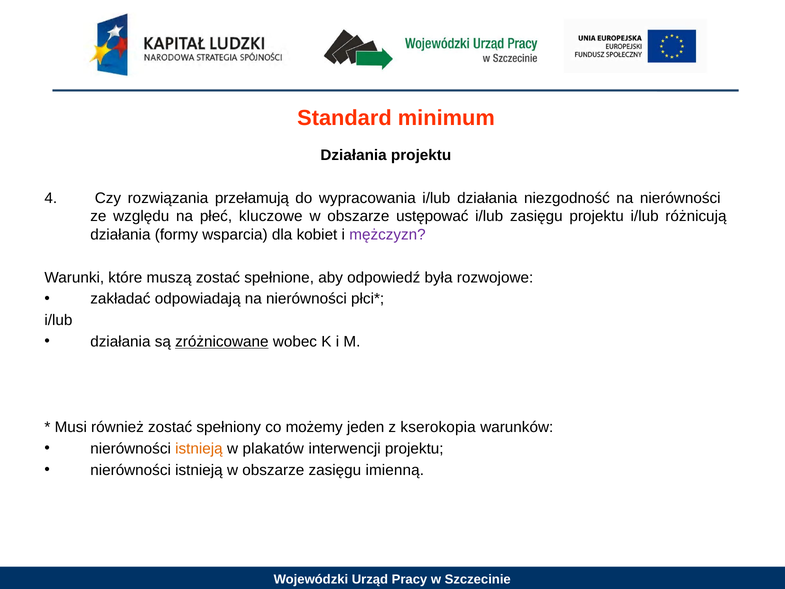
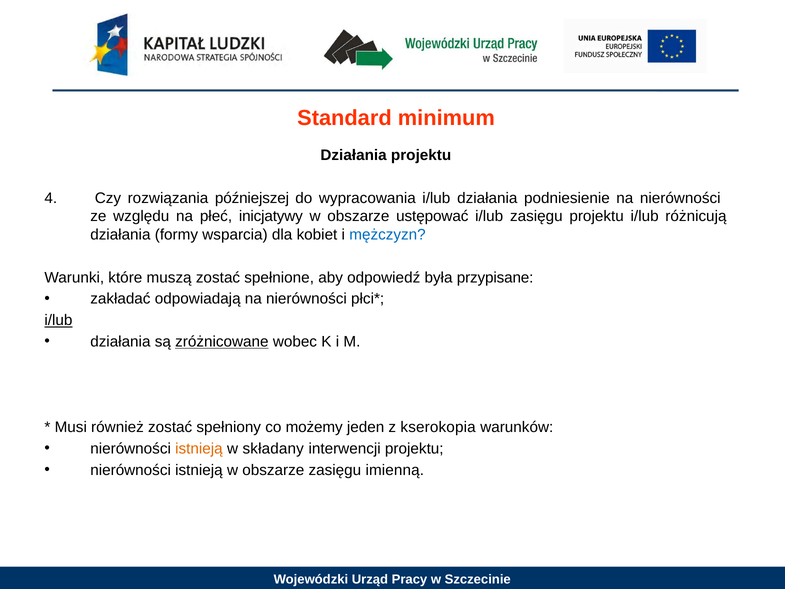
przełamują: przełamują -> późniejszej
niezgodność: niezgodność -> podniesienie
kluczowe: kluczowe -> inicjatywy
mężczyzn colour: purple -> blue
rozwojowe: rozwojowe -> przypisane
i/lub at (58, 320) underline: none -> present
plakatów: plakatów -> składany
